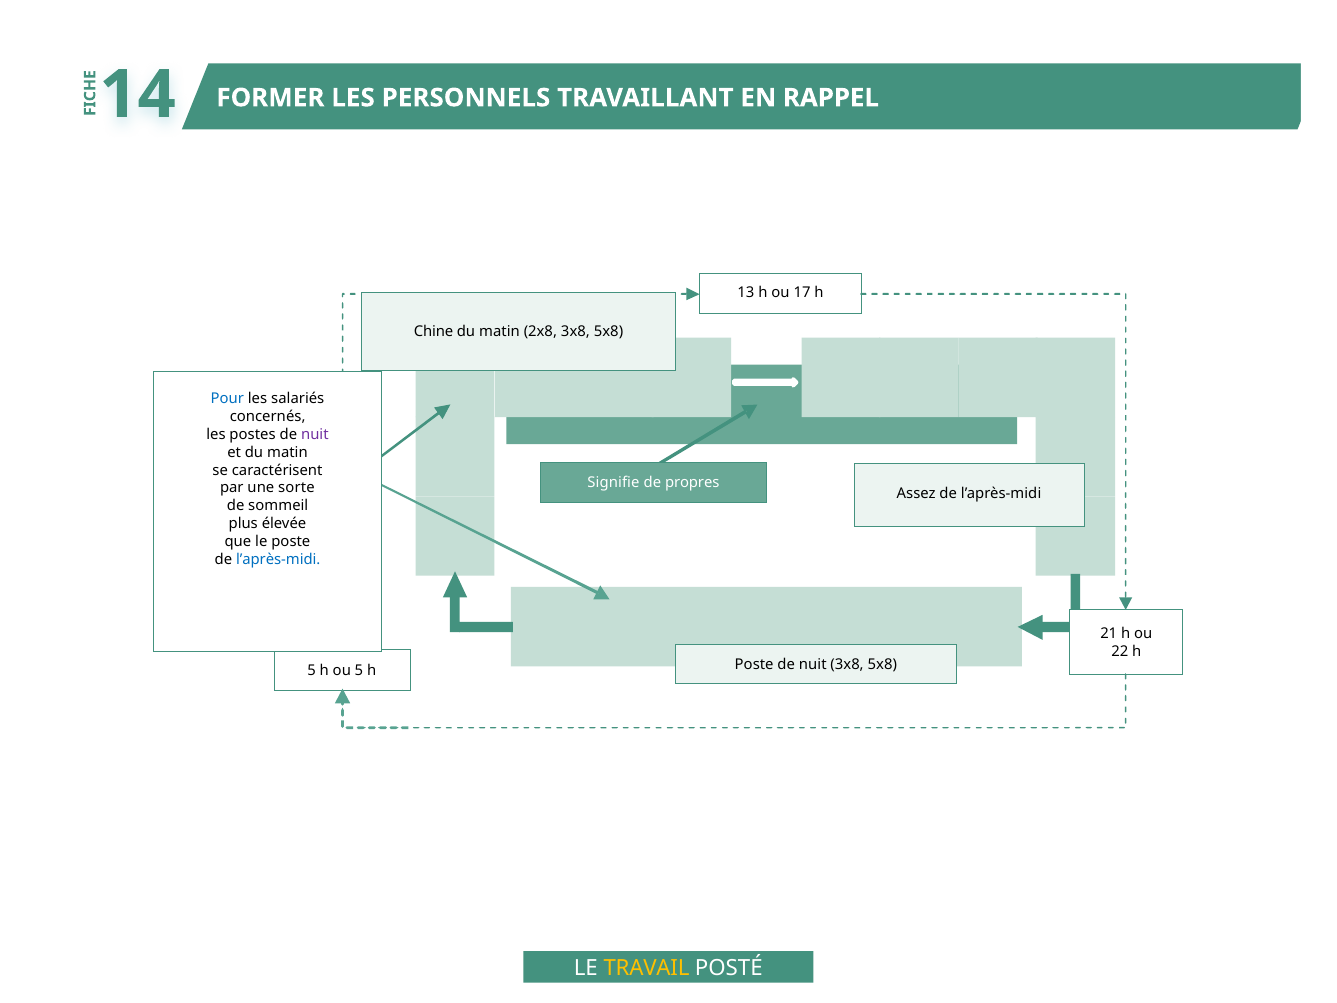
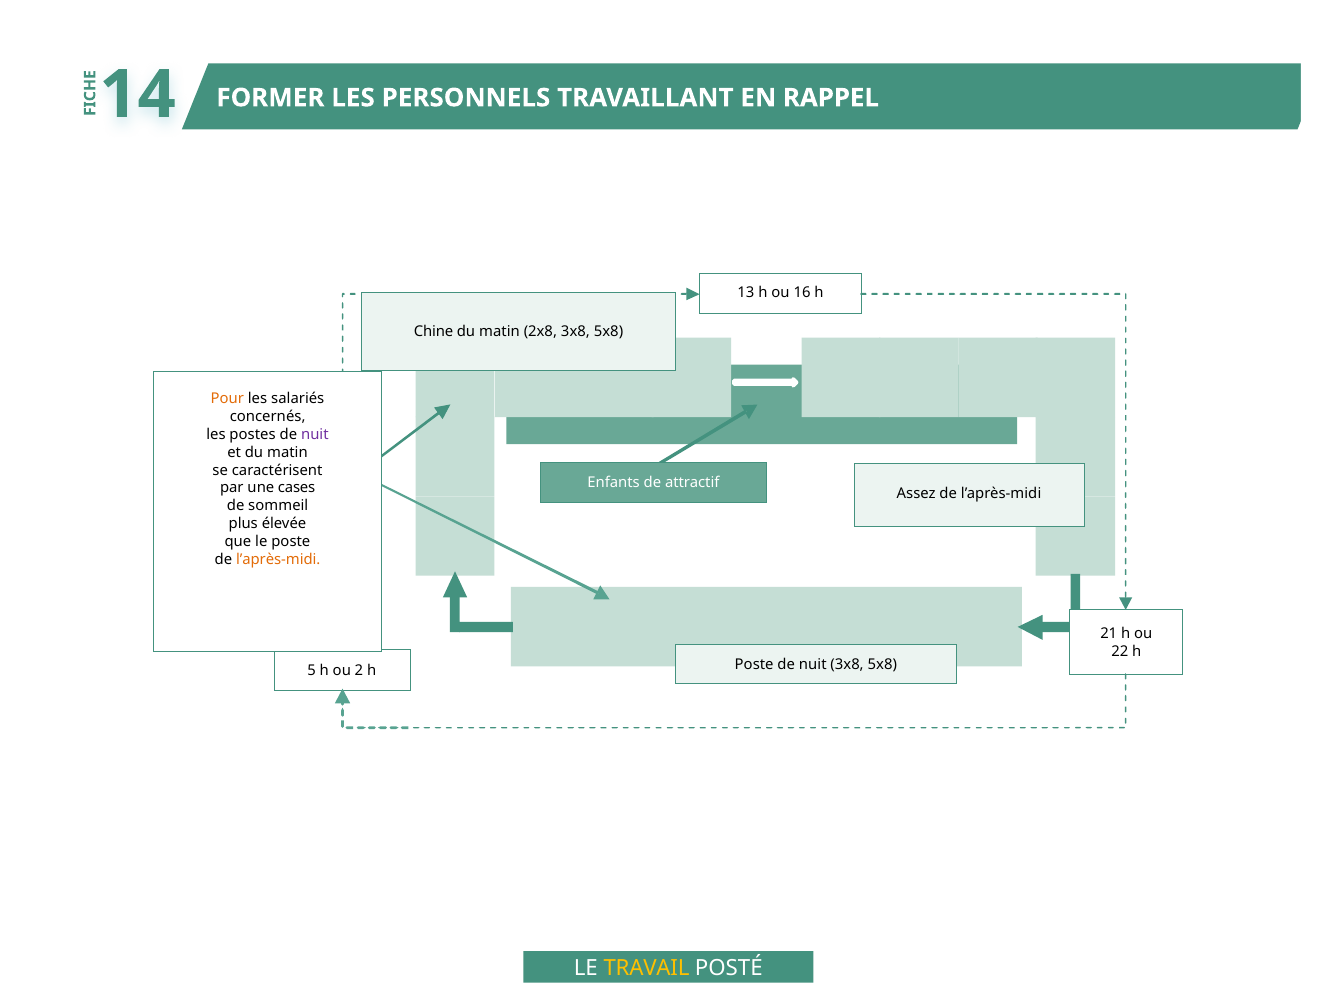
17: 17 -> 16
Pour colour: blue -> orange
Signifie: Signifie -> Enfants
propres: propres -> attractif
sorte: sorte -> cases
l’après-midi at (278, 559) colour: blue -> orange
ou 5: 5 -> 2
